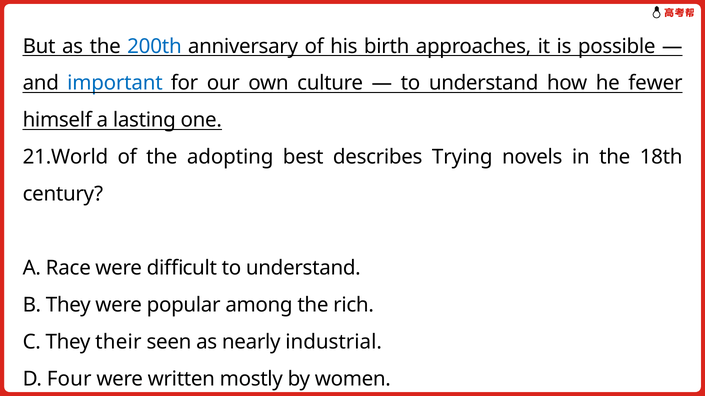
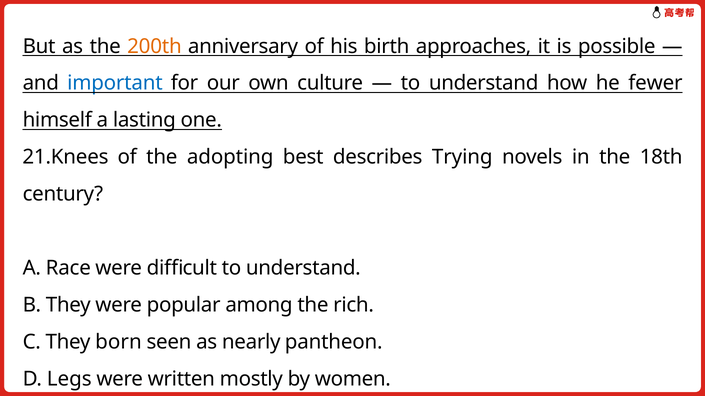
200th colour: blue -> orange
21.World: 21.World -> 21.Knees
their: their -> born
industrial: industrial -> pantheon
Four: Four -> Legs
